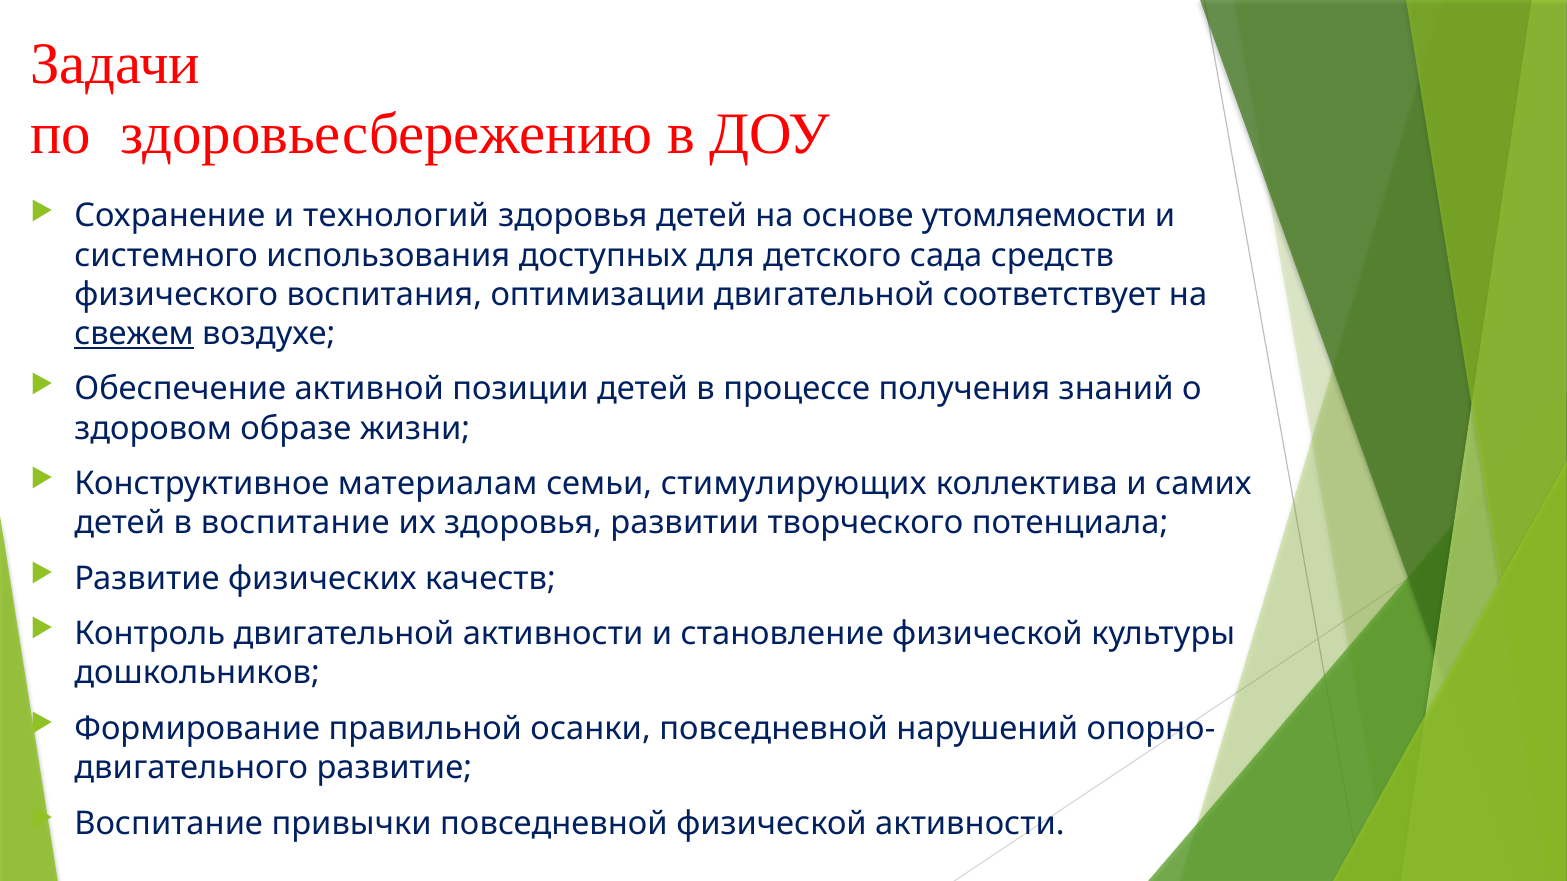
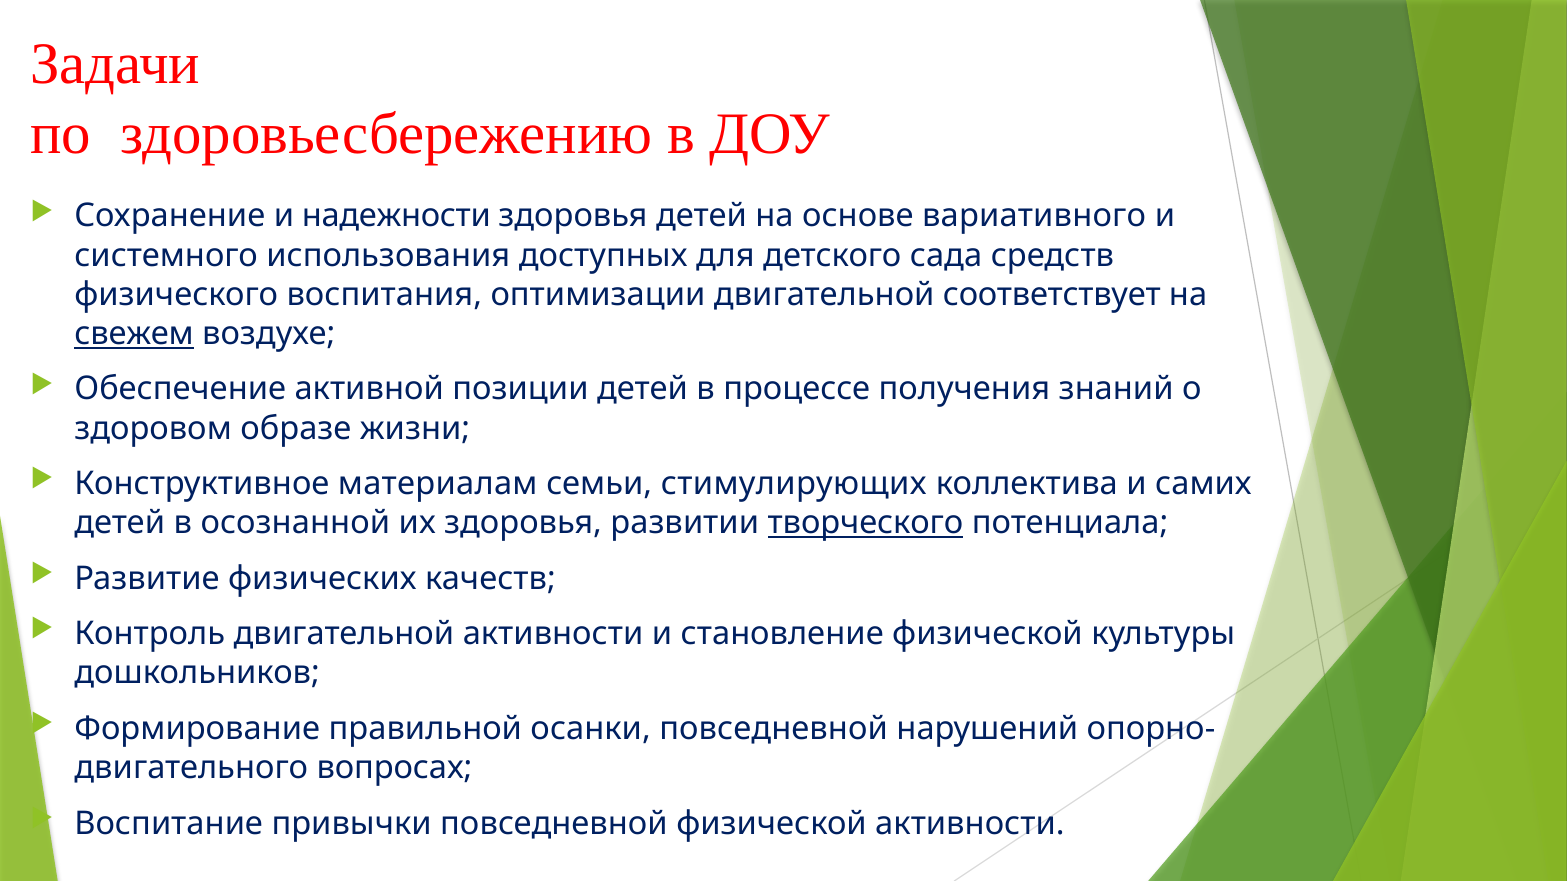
технологий: технологий -> надежности
утомляемости: утомляемости -> вариативного
в воспитание: воспитание -> осознанной
творческого underline: none -> present
развитие at (394, 768): развитие -> вопросах
